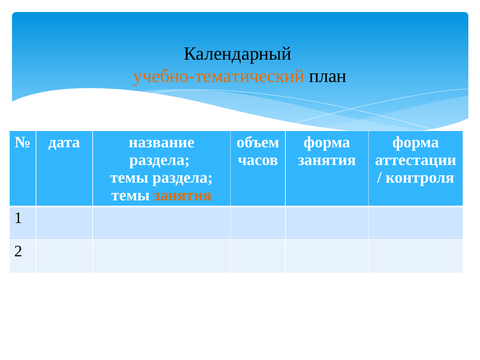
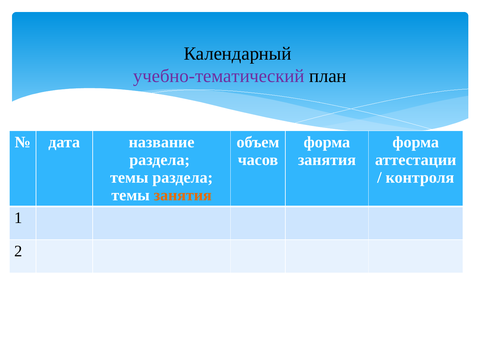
учебно-тематический colour: orange -> purple
